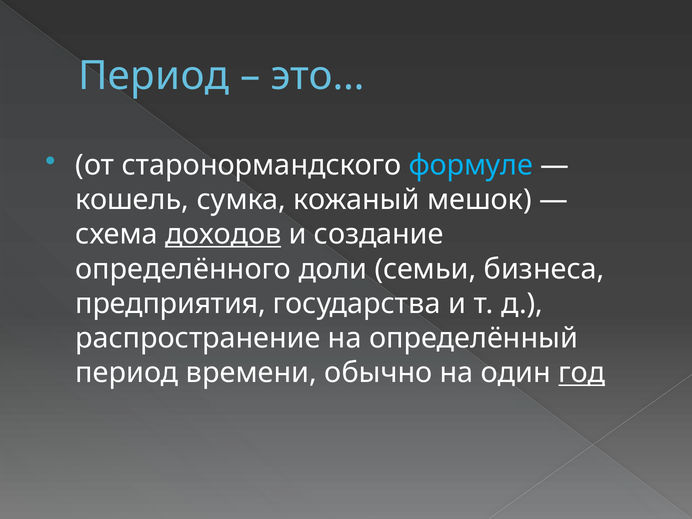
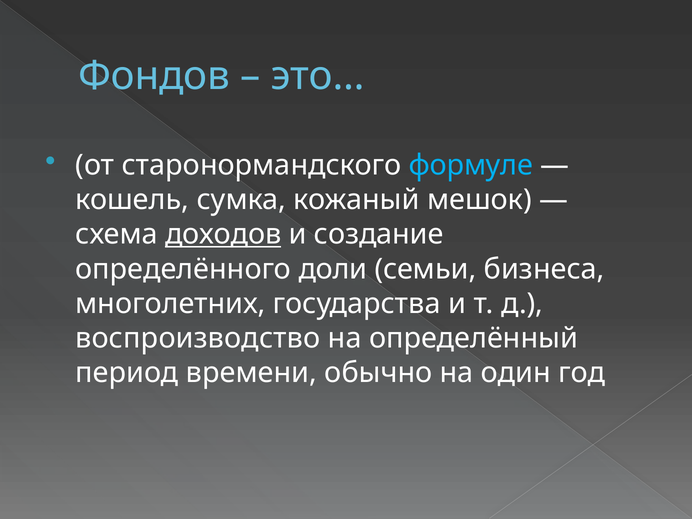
Период at (154, 76): Период -> Фондов
предприятия: предприятия -> многолетних
распространение: распространение -> воспроизводство
год underline: present -> none
